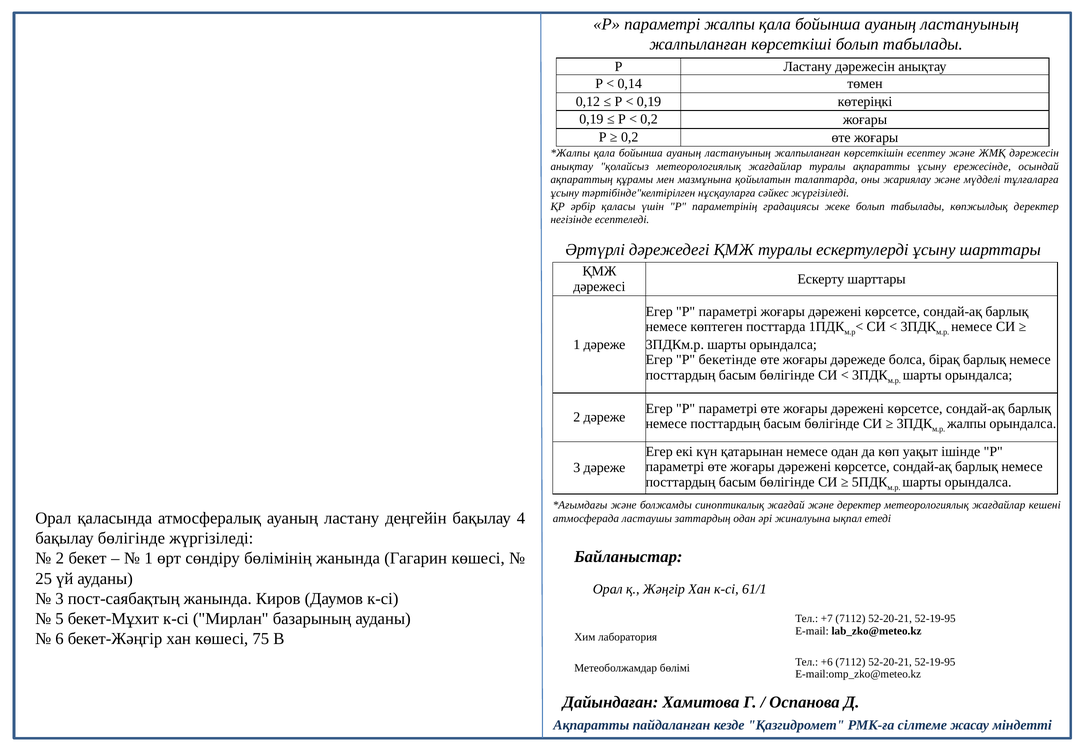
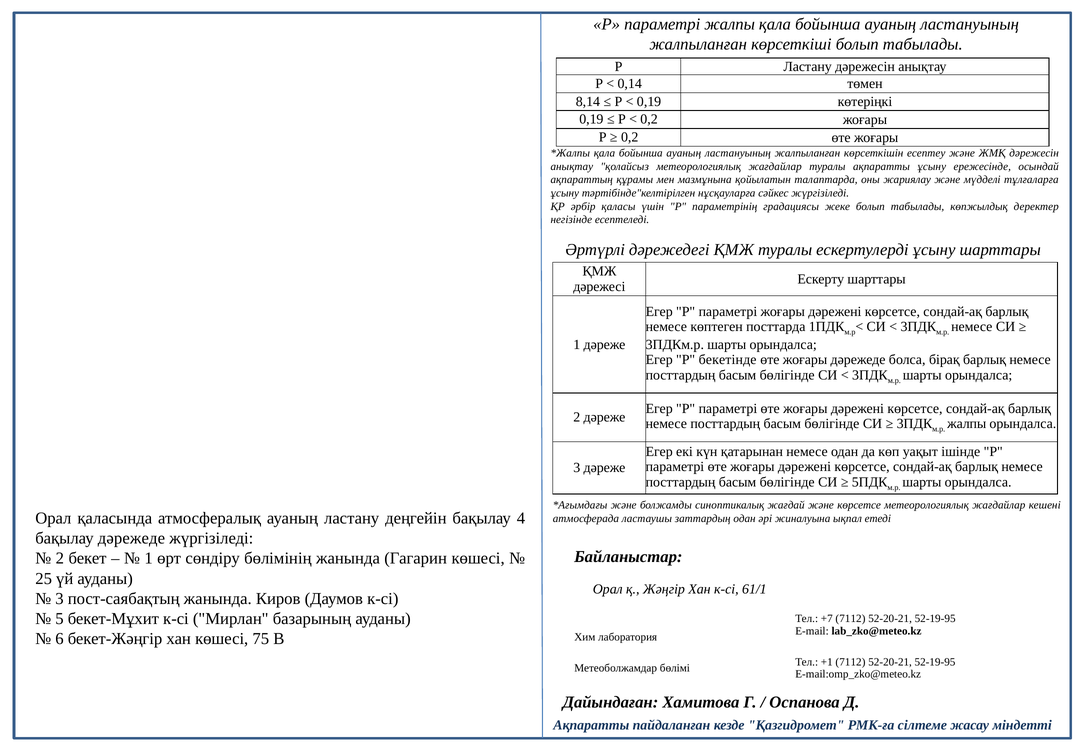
0,12: 0,12 -> 8,14
және деректер: деректер -> көрсетсе
бақылау бөлігінде: бөлігінде -> дәрежеде
+6: +6 -> +1
